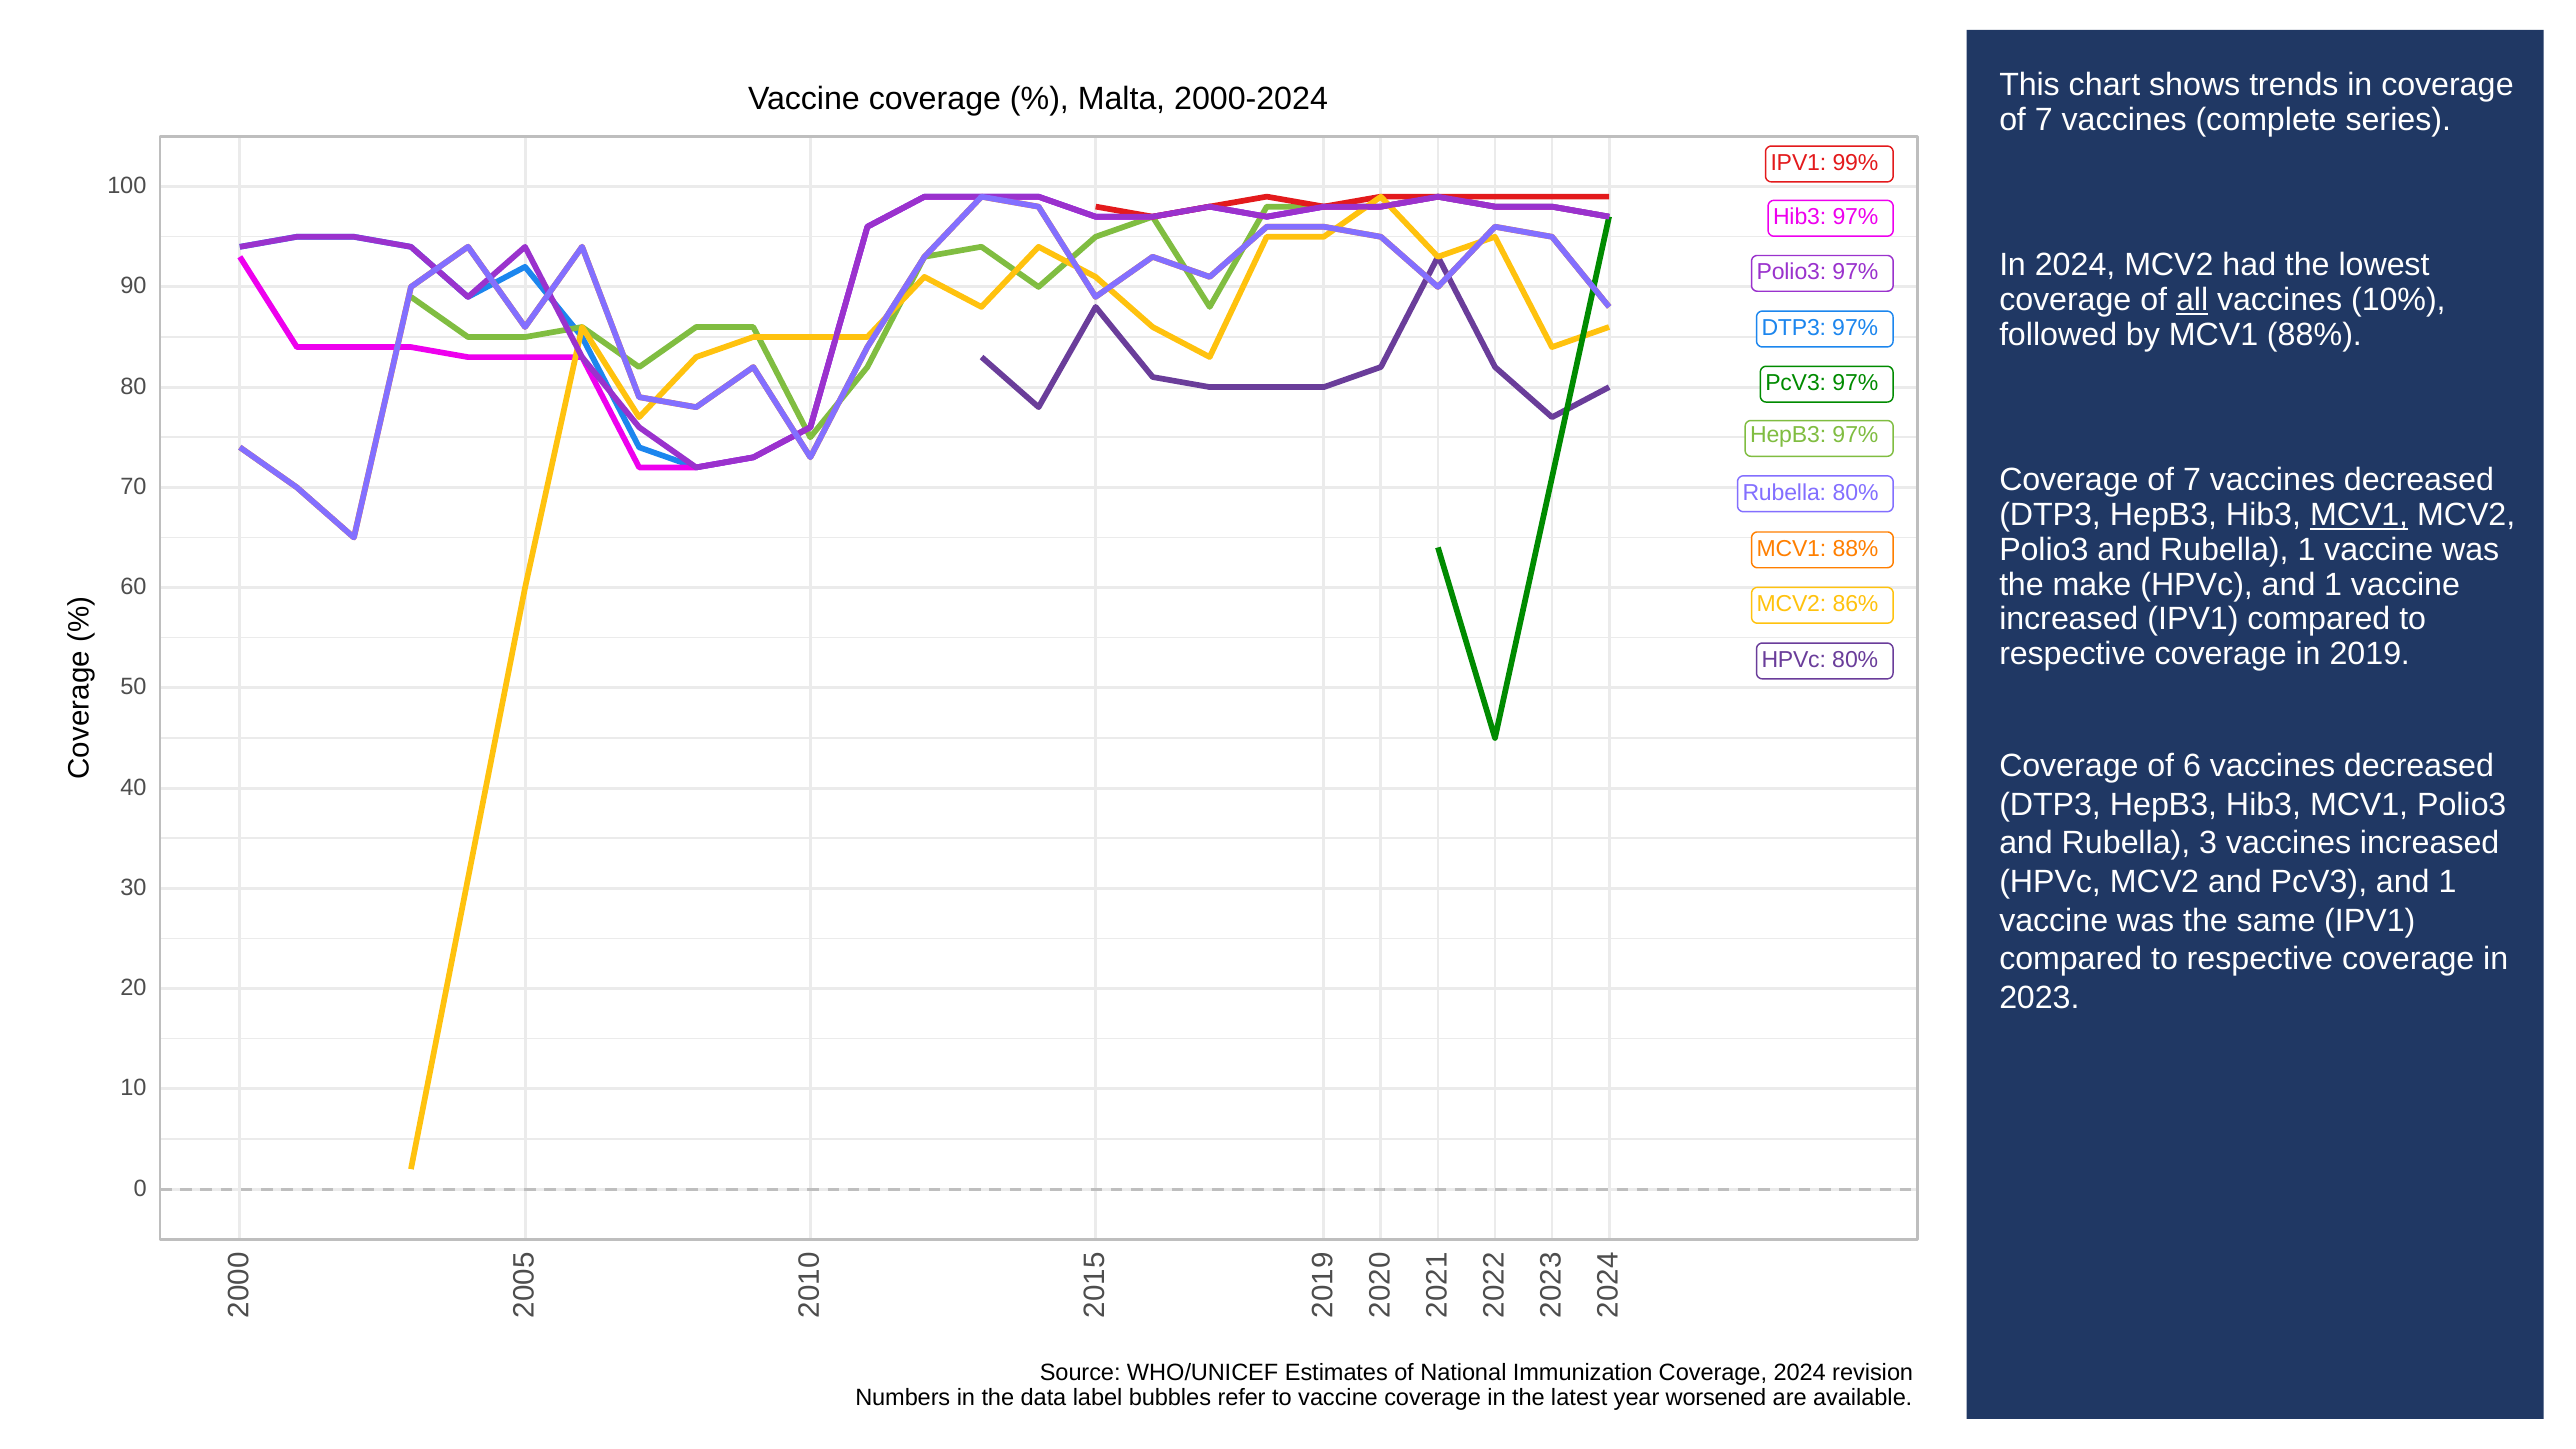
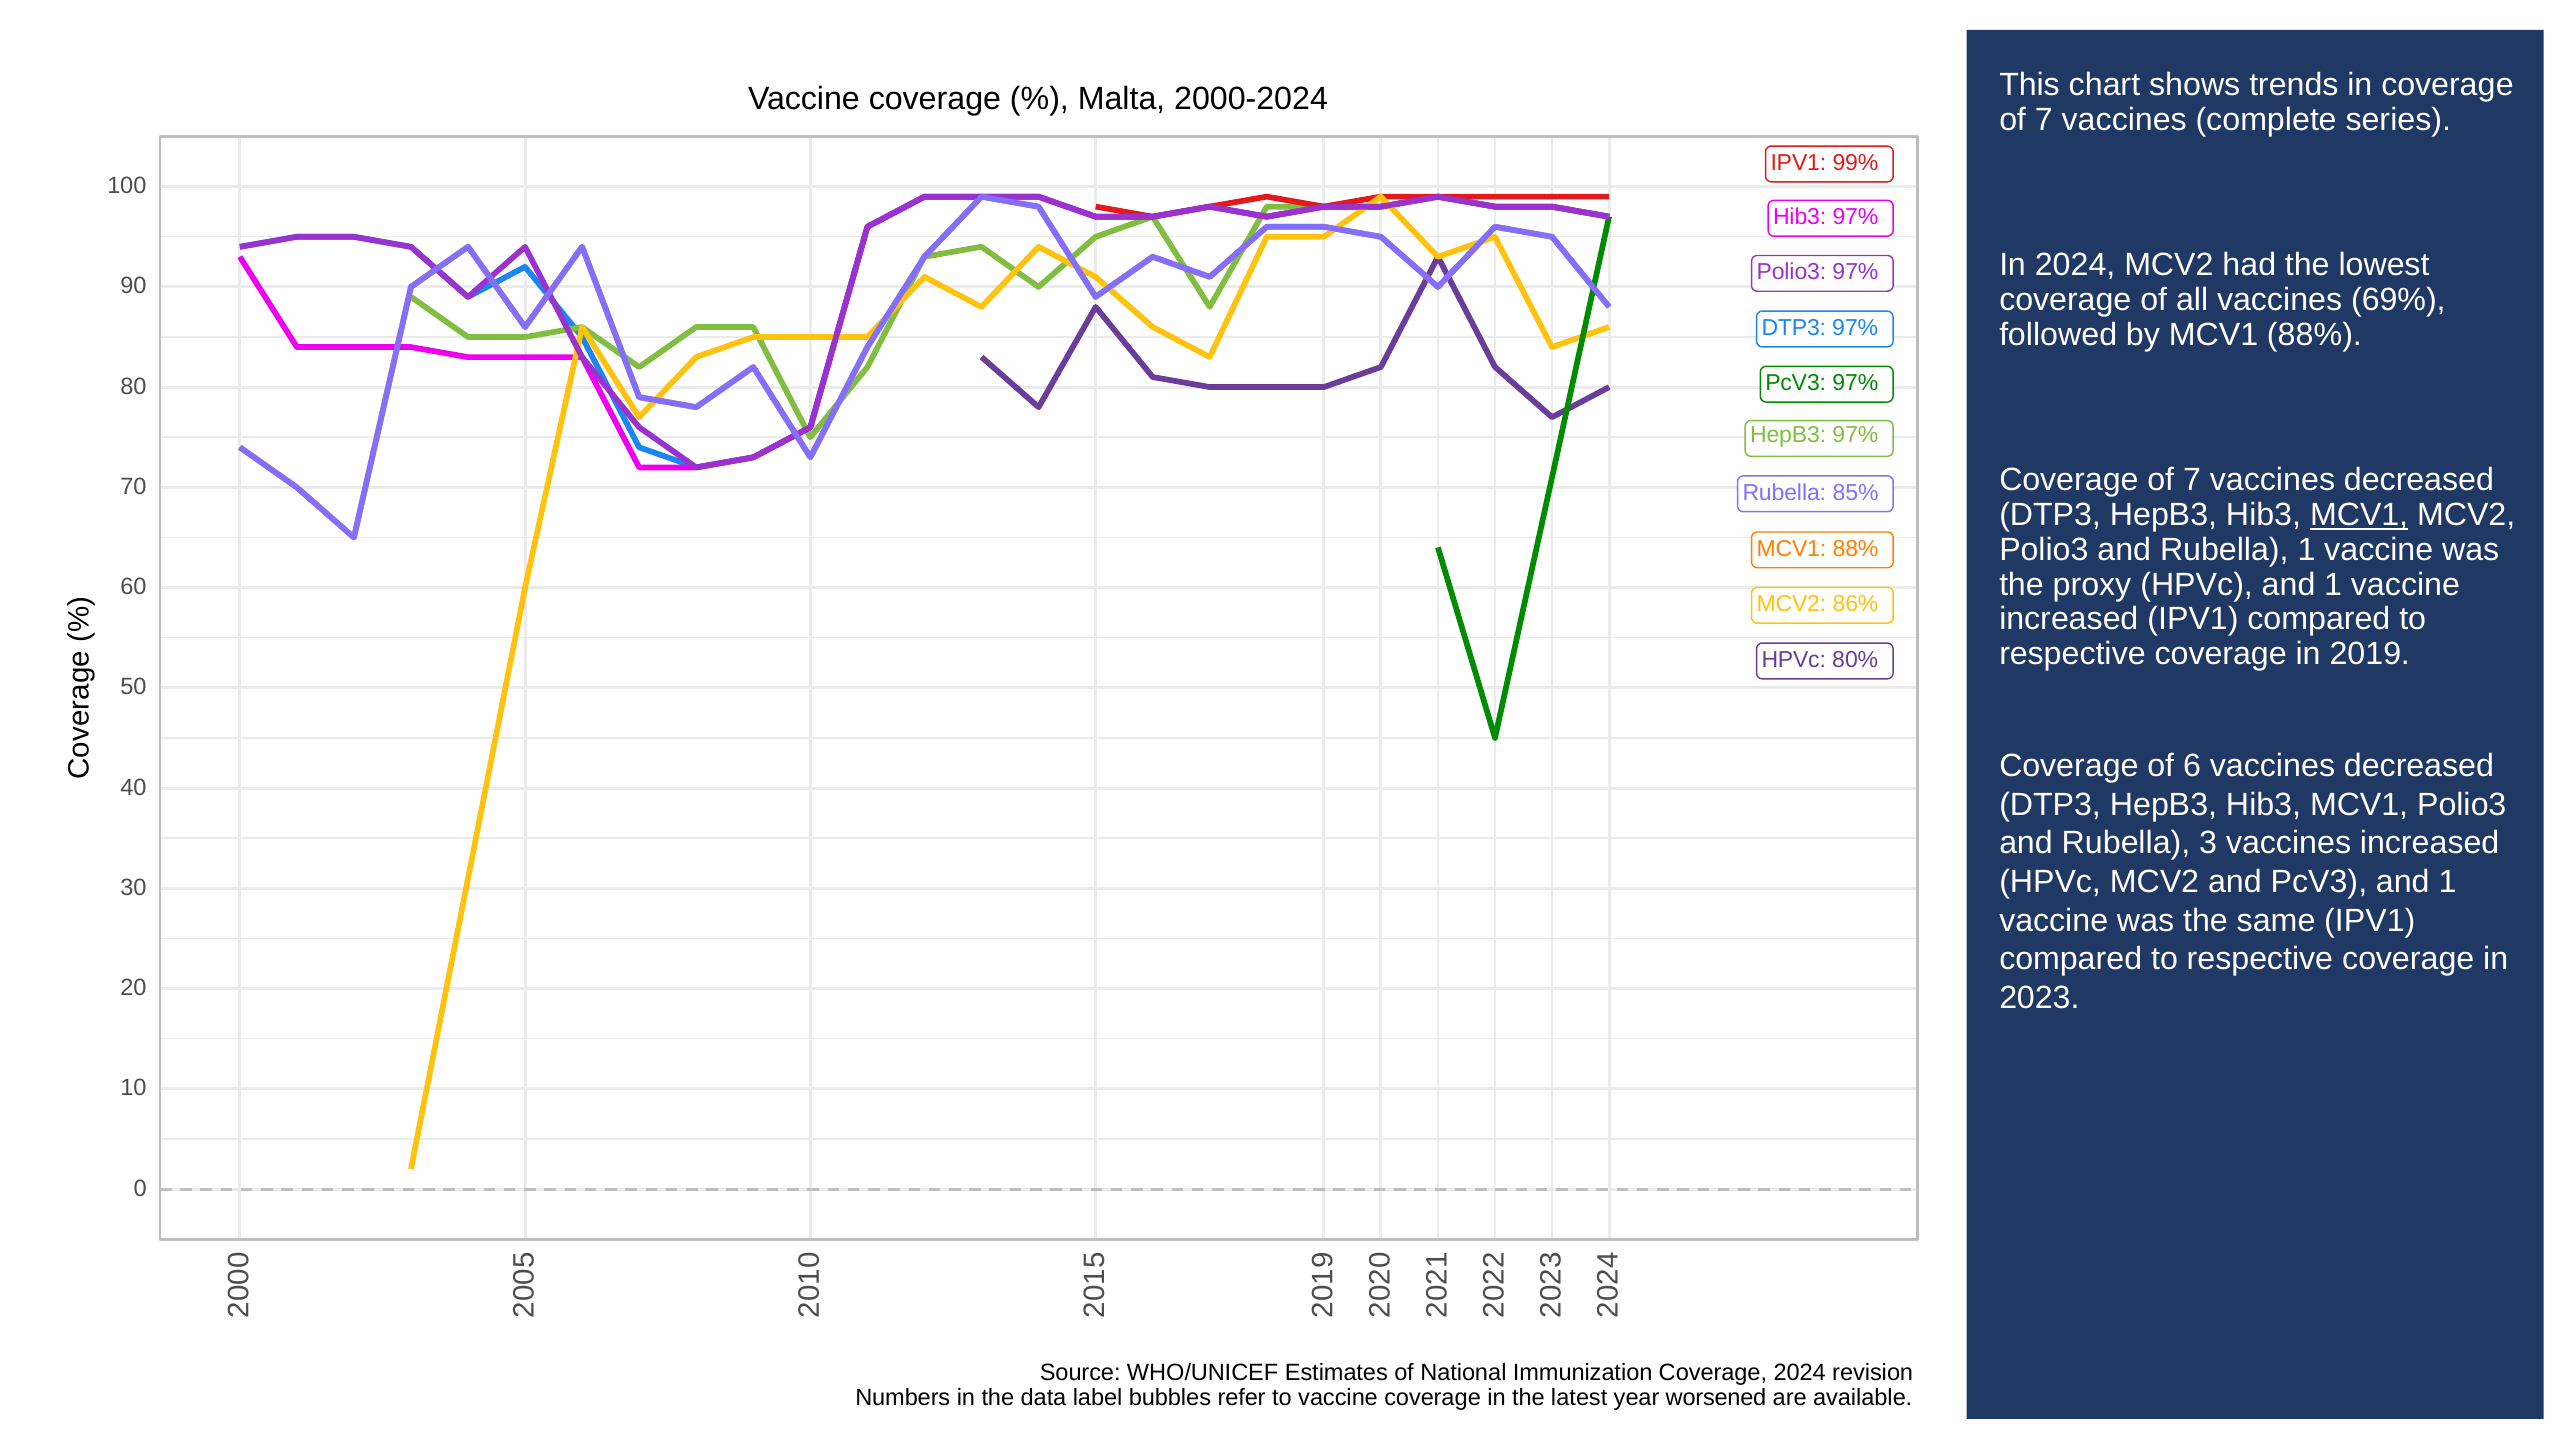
all underline: present -> none
10%: 10% -> 69%
Rubella 80%: 80% -> 85%
make: make -> proxy
